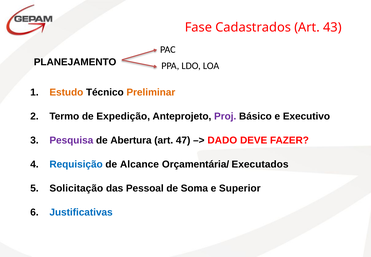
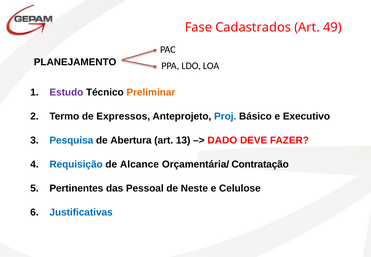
43: 43 -> 49
Estudo colour: orange -> purple
Expedição: Expedição -> Expressos
Proj colour: purple -> blue
Pesquisa colour: purple -> blue
47: 47 -> 13
Executados: Executados -> Contratação
Solicitação: Solicitação -> Pertinentes
Soma: Soma -> Neste
Superior: Superior -> Celulose
